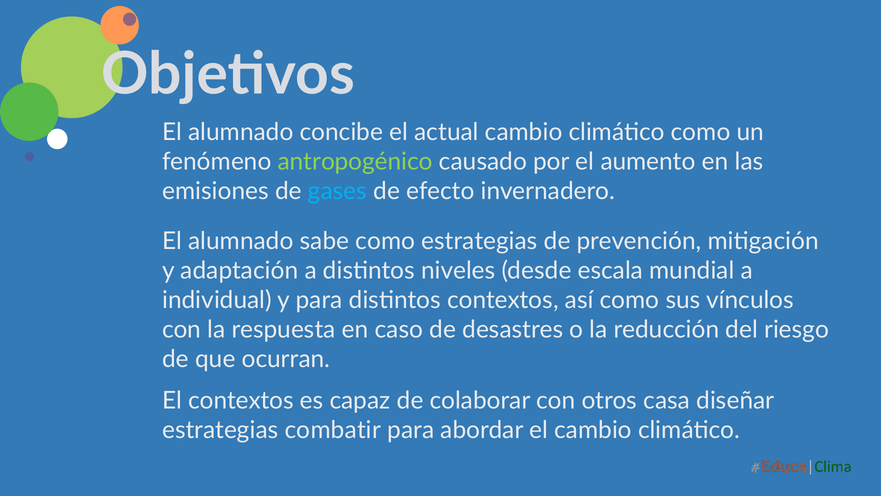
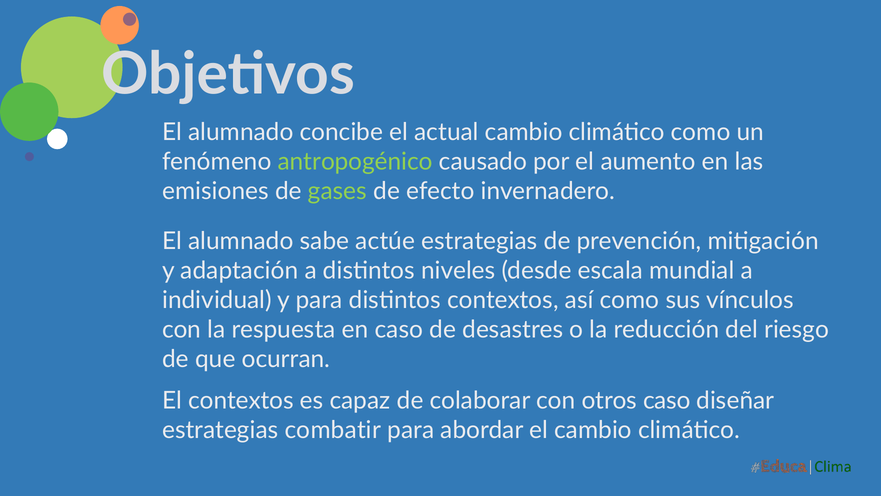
gases colour: light blue -> light green
sabe como: como -> actúe
otros casa: casa -> caso
